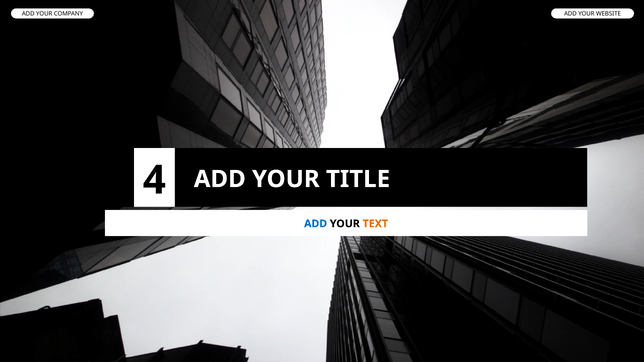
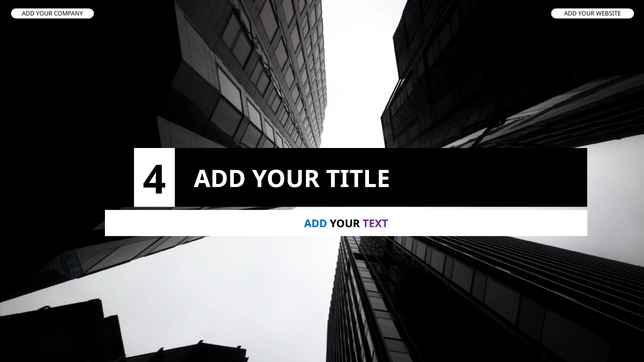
TEXT colour: orange -> purple
